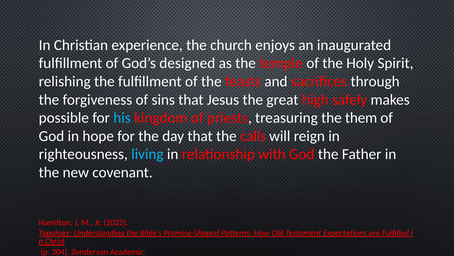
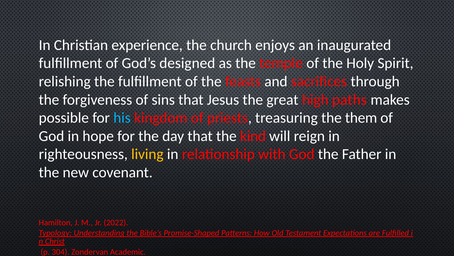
safely: safely -> paths
calls: calls -> kind
living colour: light blue -> yellow
